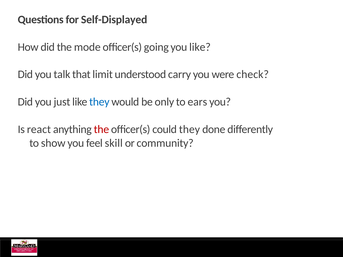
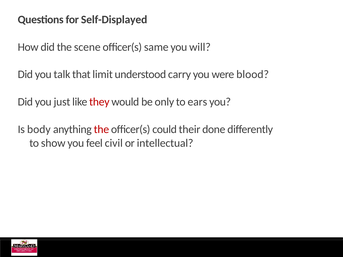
mode: mode -> scene
going: going -> same
you like: like -> will
check: check -> blood
they at (99, 102) colour: blue -> red
react: react -> body
could they: they -> their
skill: skill -> civil
community: community -> intellectual
